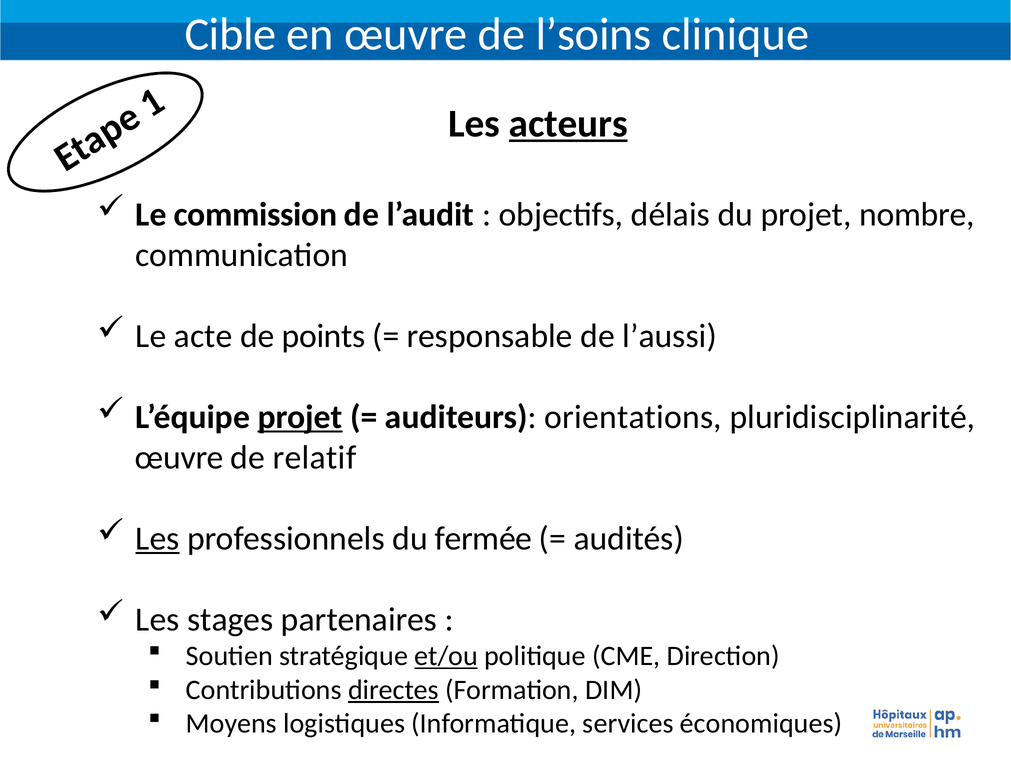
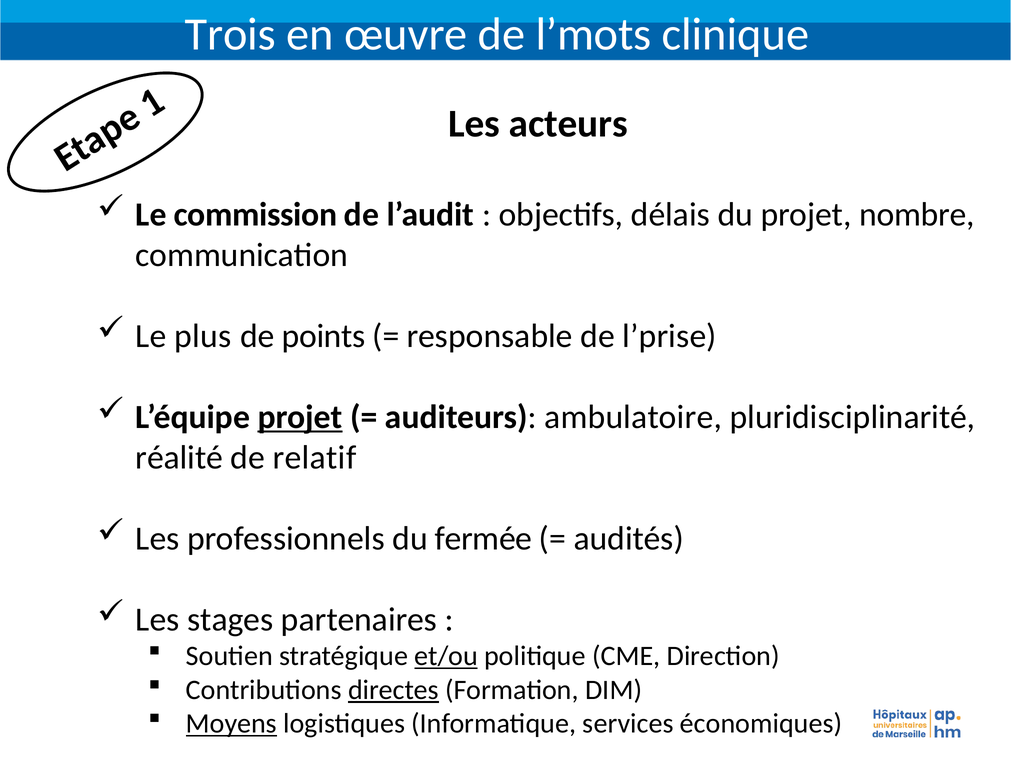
Cible: Cible -> Trois
l’soins: l’soins -> l’mots
acteurs underline: present -> none
acte: acte -> plus
l’aussi: l’aussi -> l’prise
orientations: orientations -> ambulatoire
œuvre at (179, 457): œuvre -> réalité
Les at (157, 538) underline: present -> none
Moyens underline: none -> present
